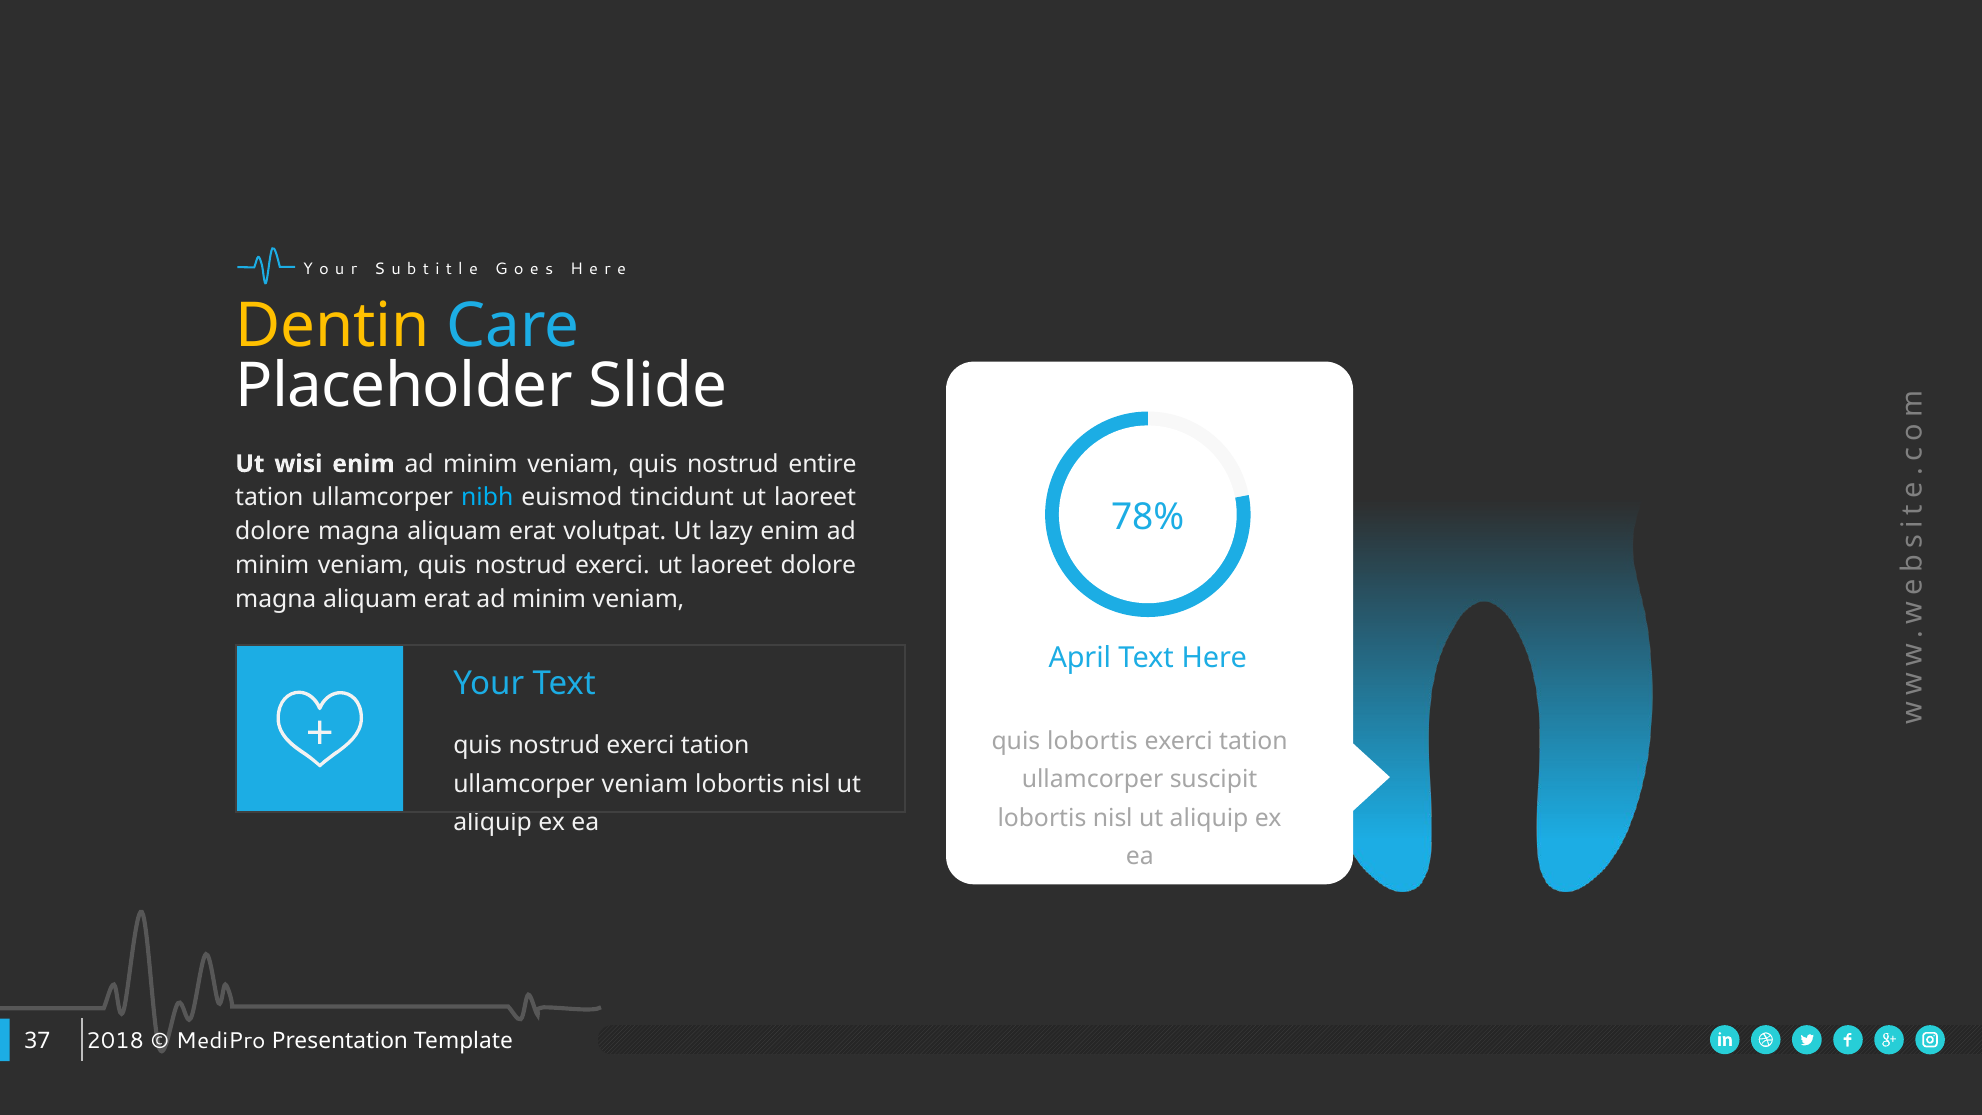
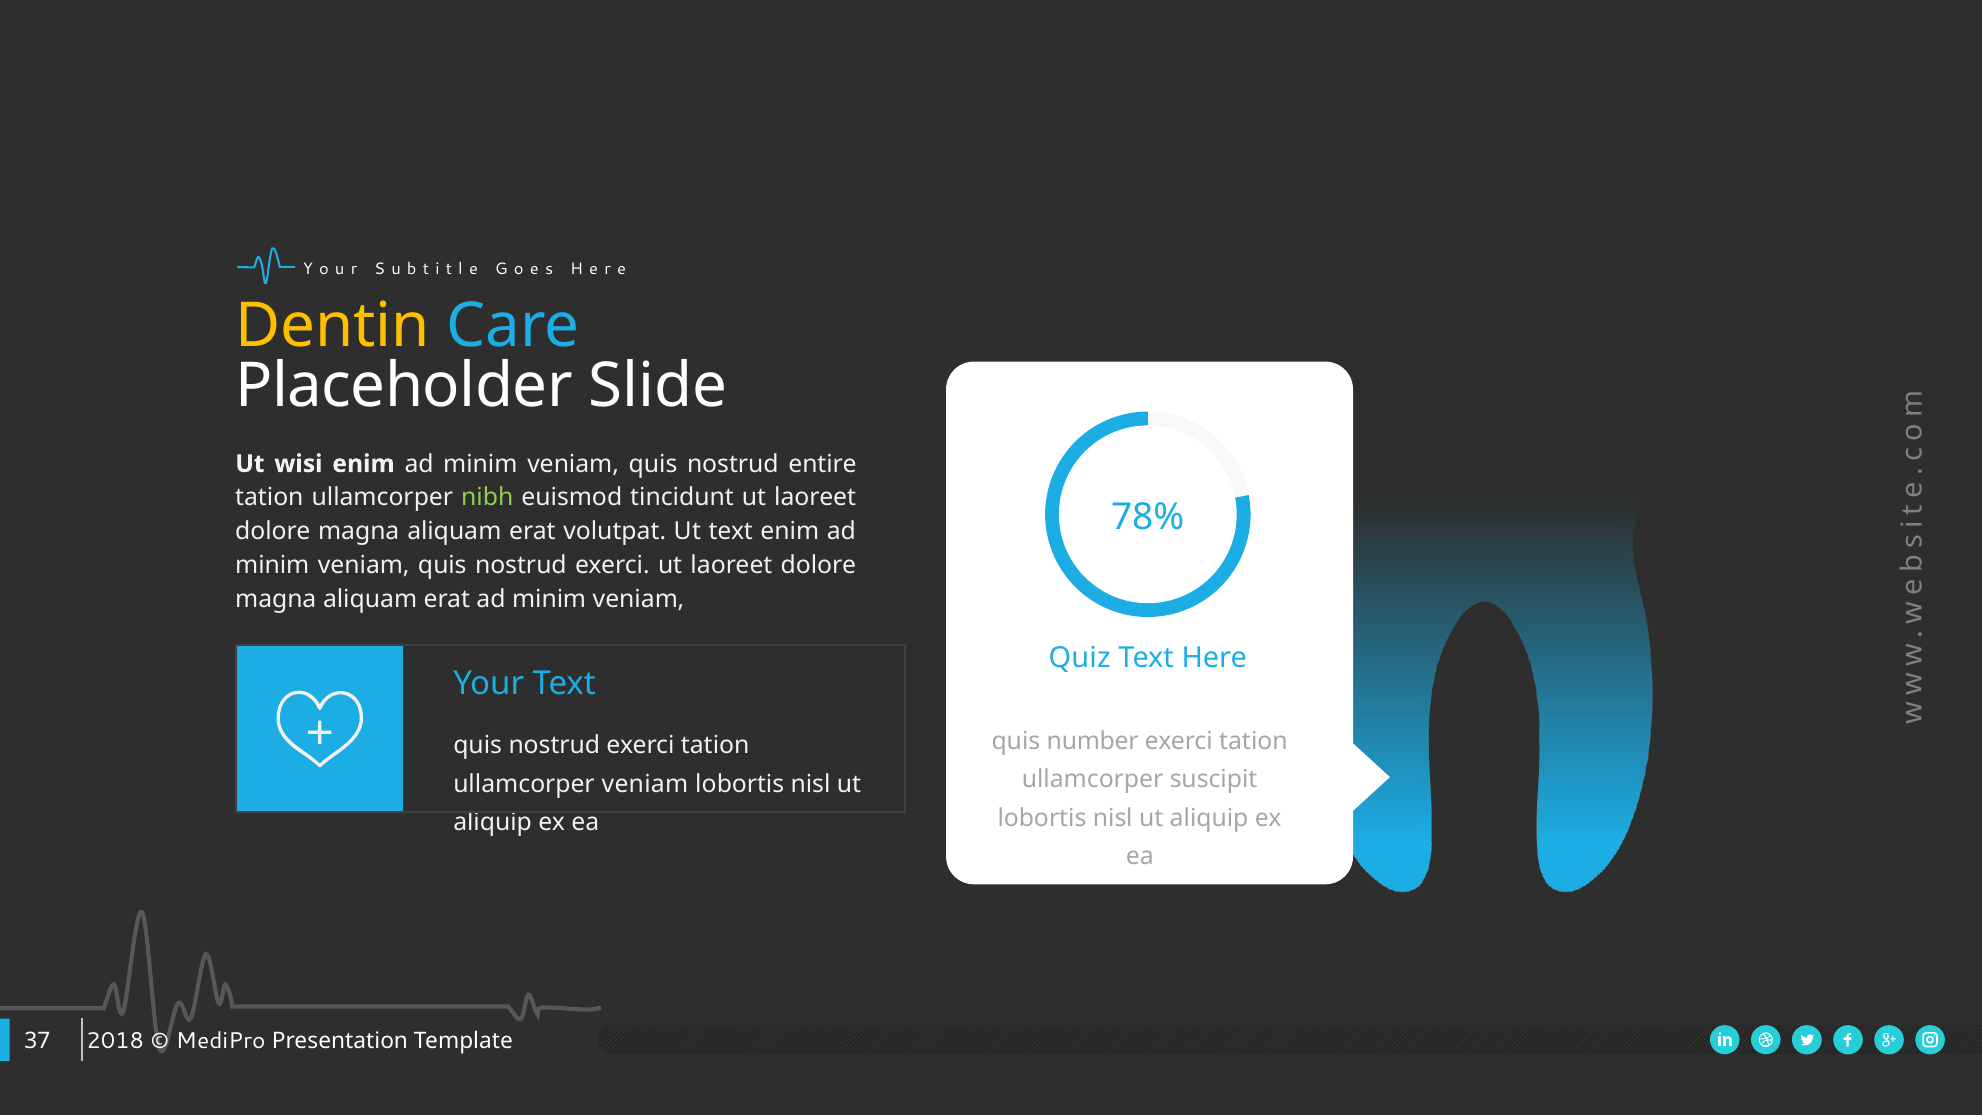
nibh colour: light blue -> light green
Ut lazy: lazy -> text
April: April -> Quiz
quis lobortis: lobortis -> number
